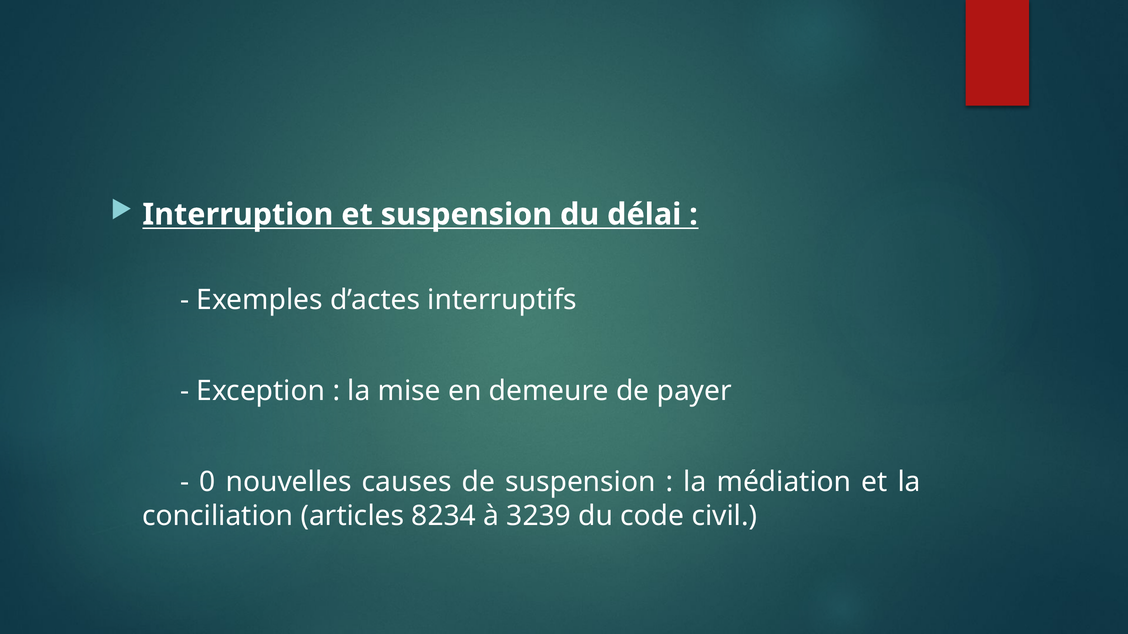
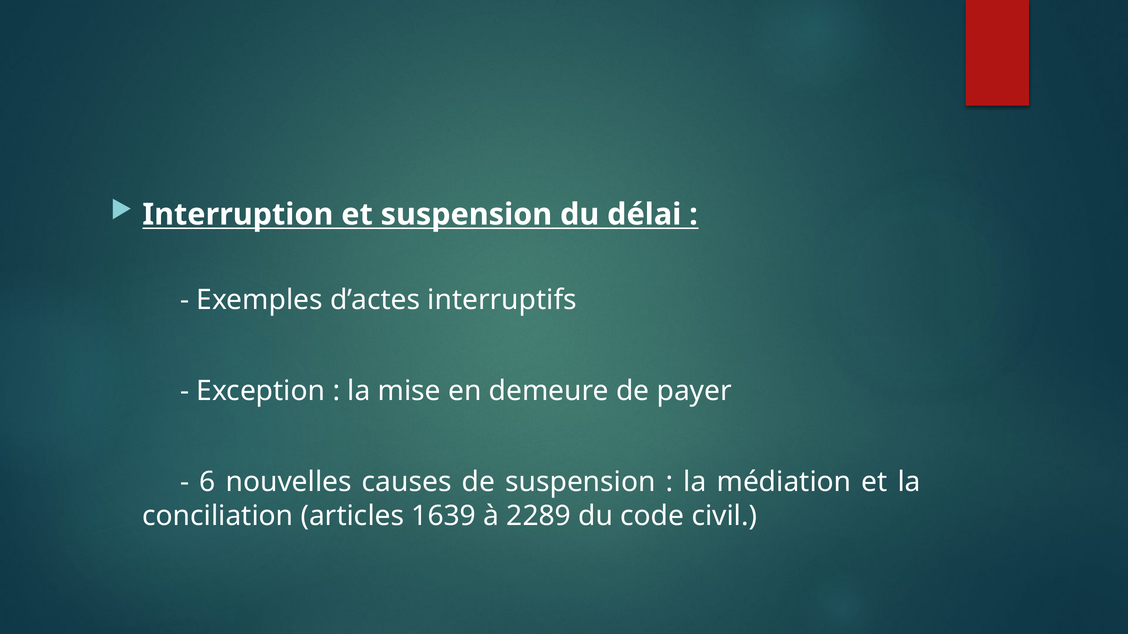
0: 0 -> 6
8234: 8234 -> 1639
3239: 3239 -> 2289
